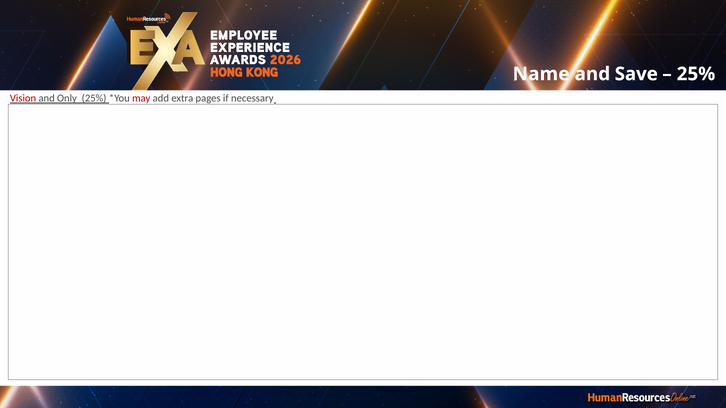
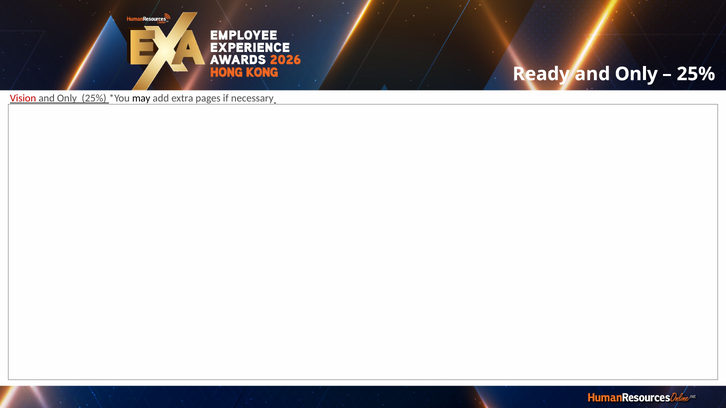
Name: Name -> Ready
Save at (636, 74): Save -> Only
may colour: red -> black
